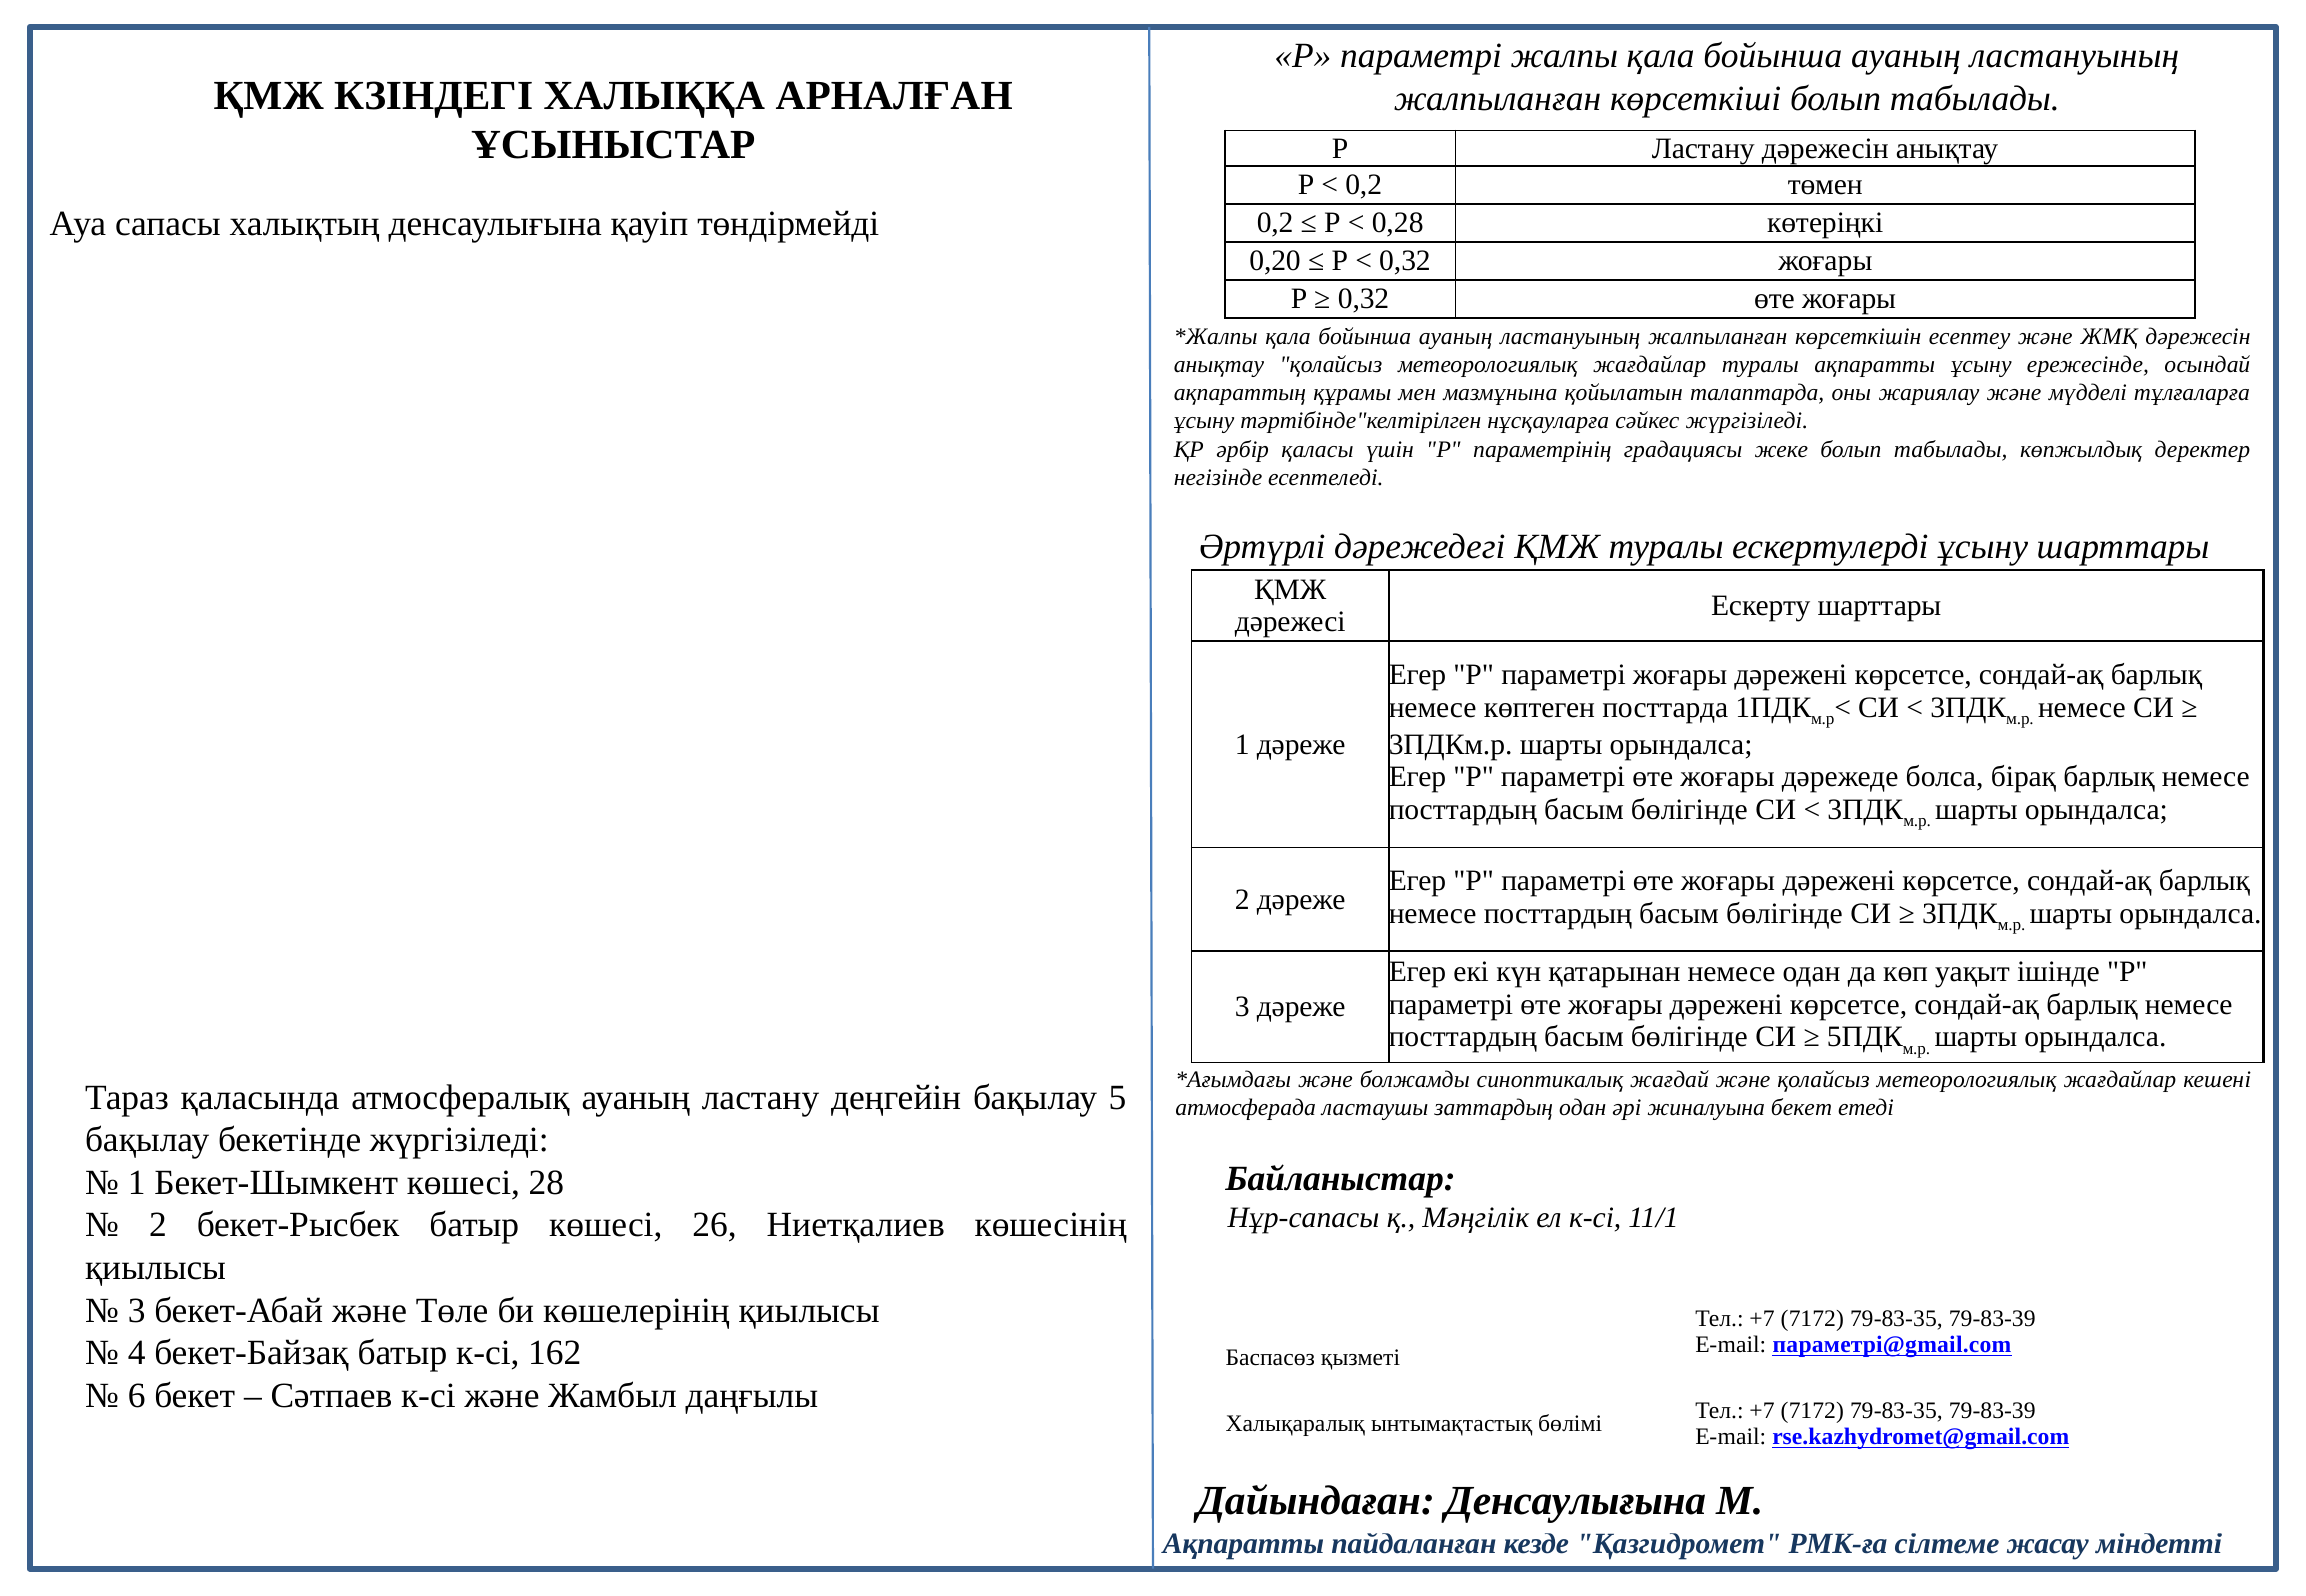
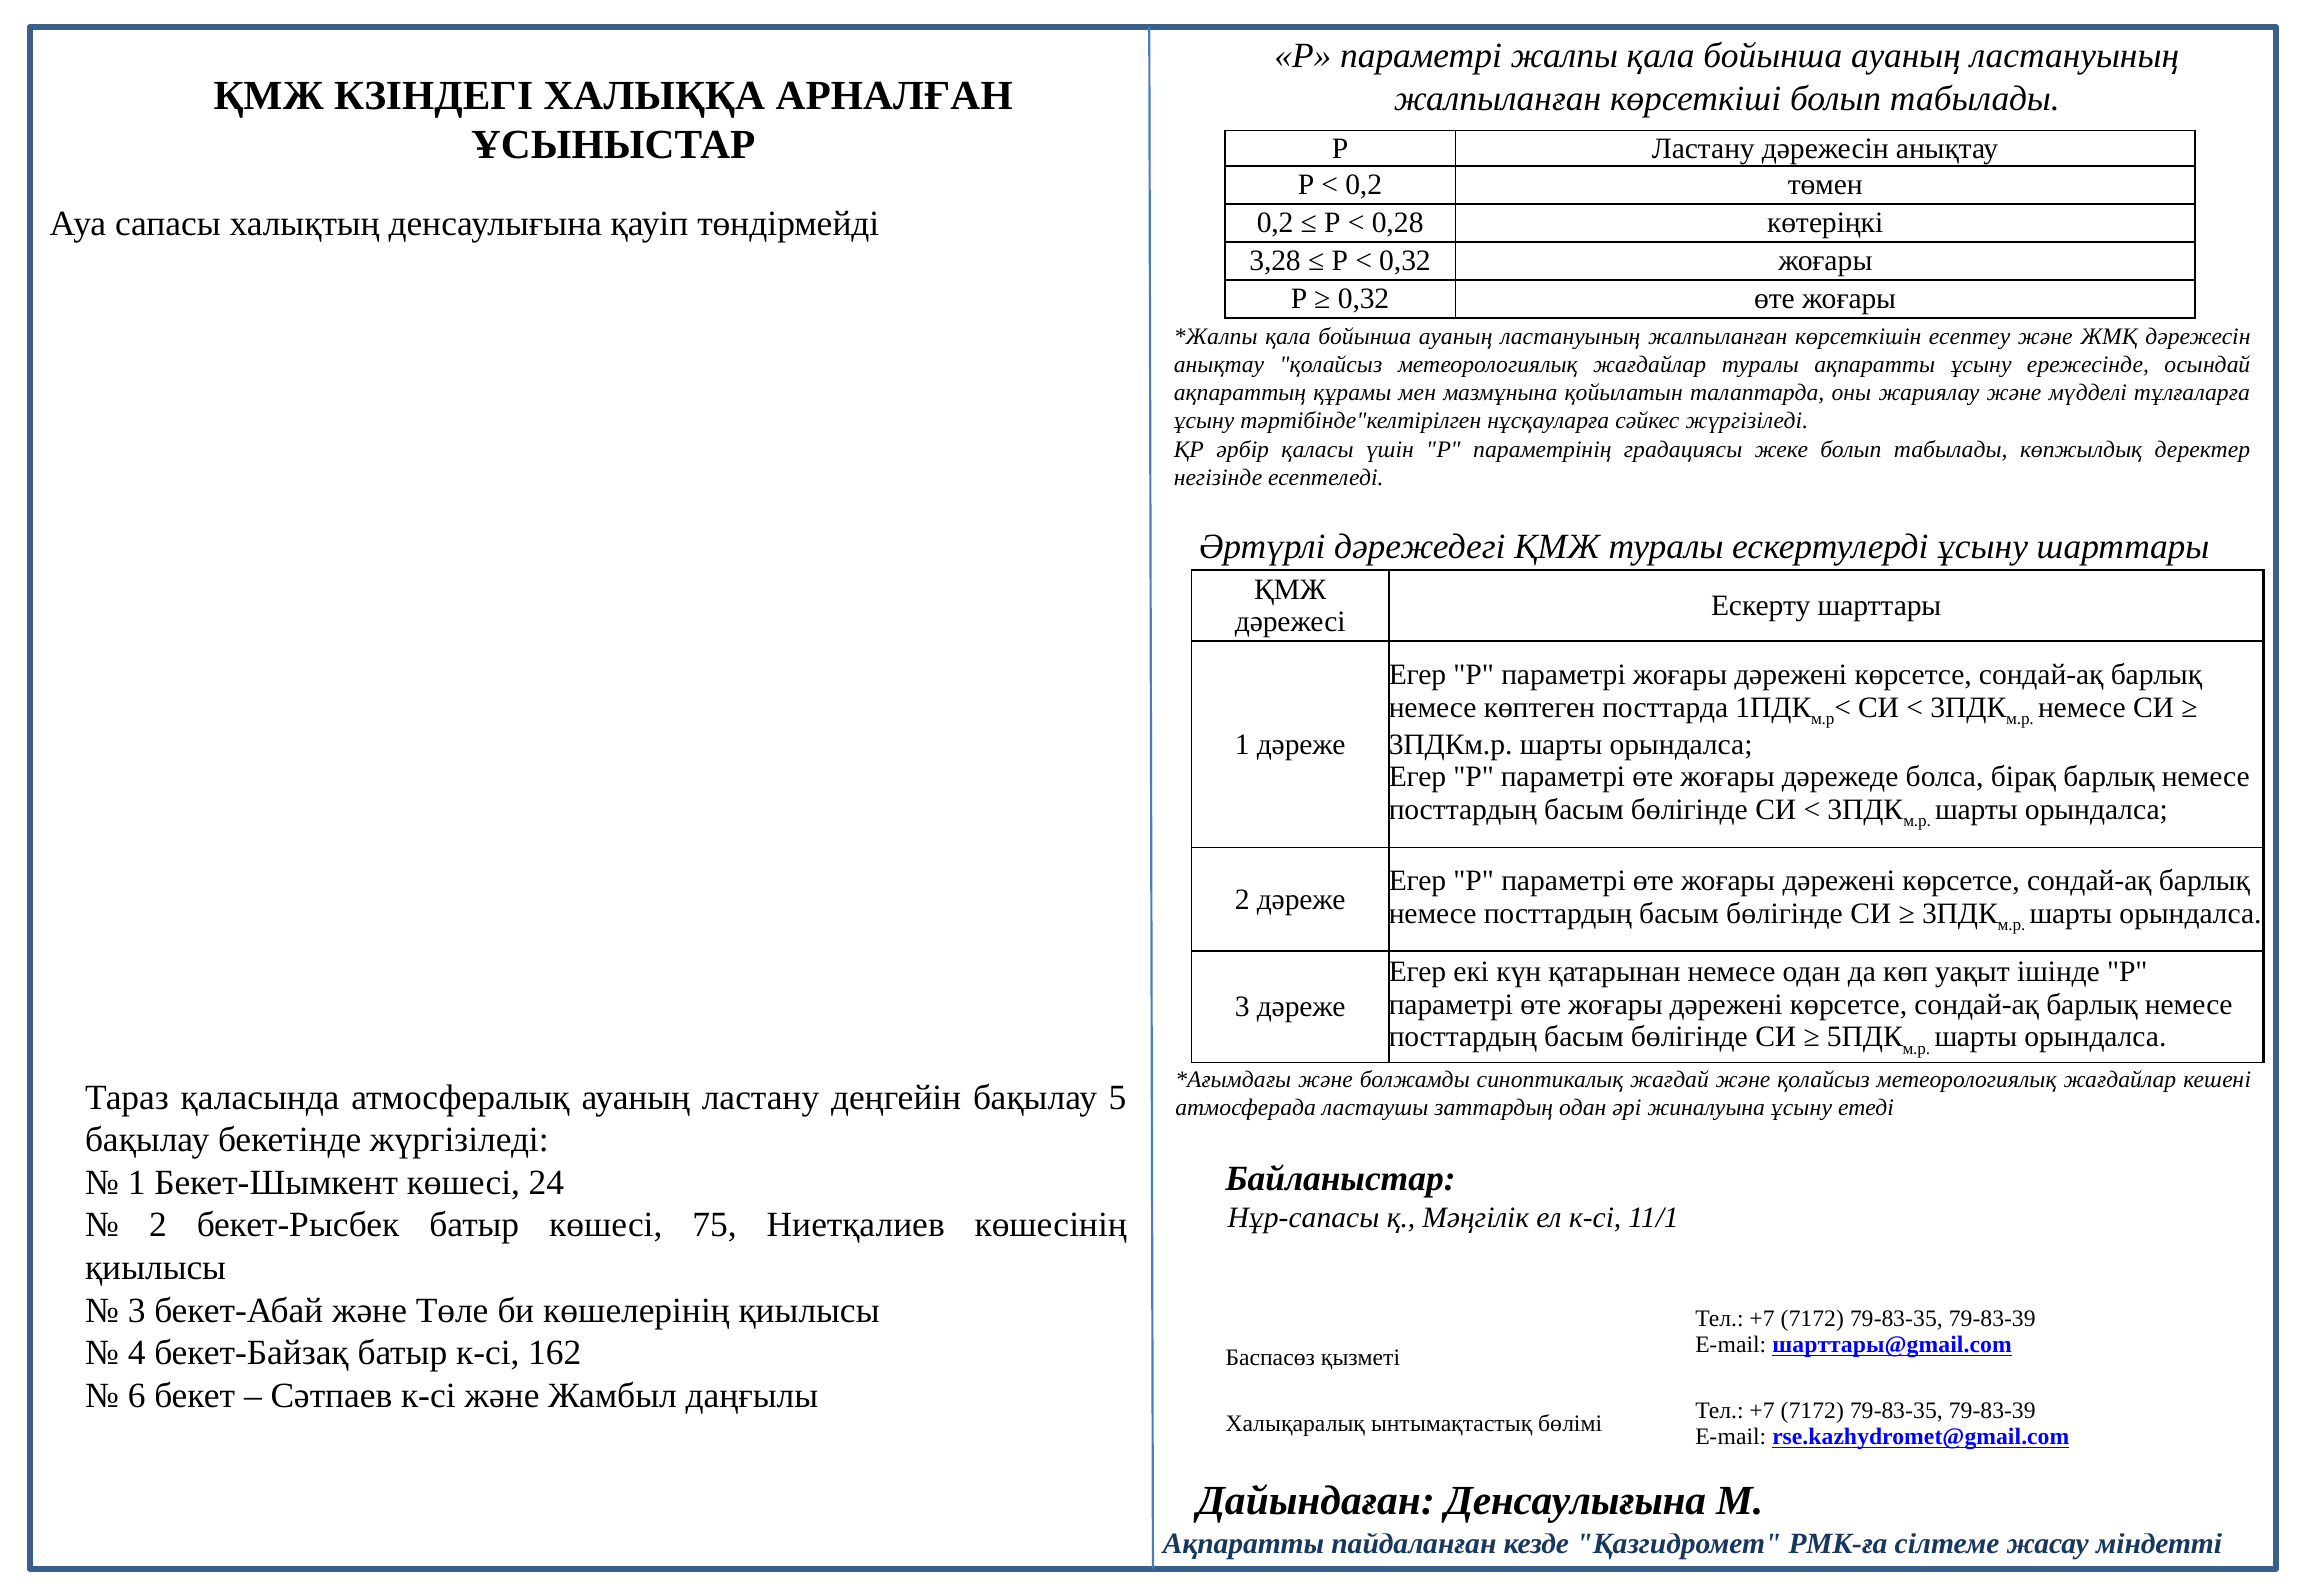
0,20: 0,20 -> 3,28
жиналуына бекет: бекет -> ұсыну
28: 28 -> 24
26: 26 -> 75
параметрі@gmail.com: параметрі@gmail.com -> шарттары@gmail.com
